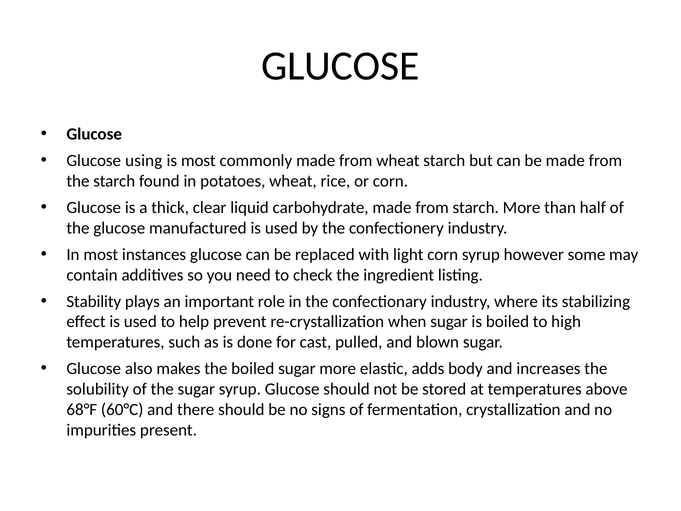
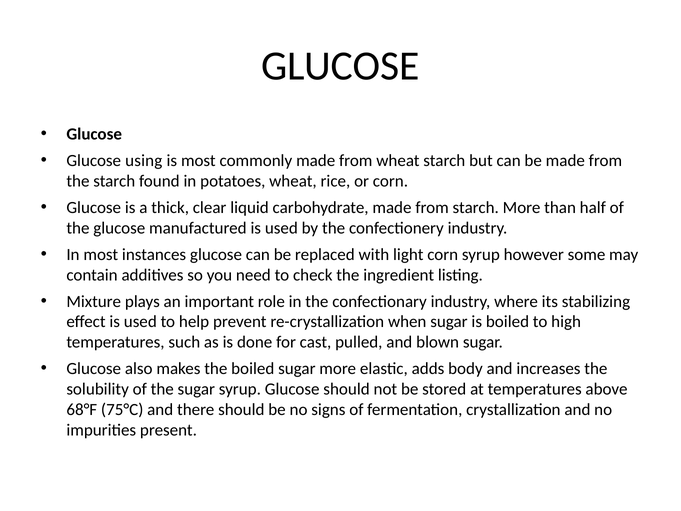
Stability: Stability -> Mixture
60°C: 60°C -> 75°C
